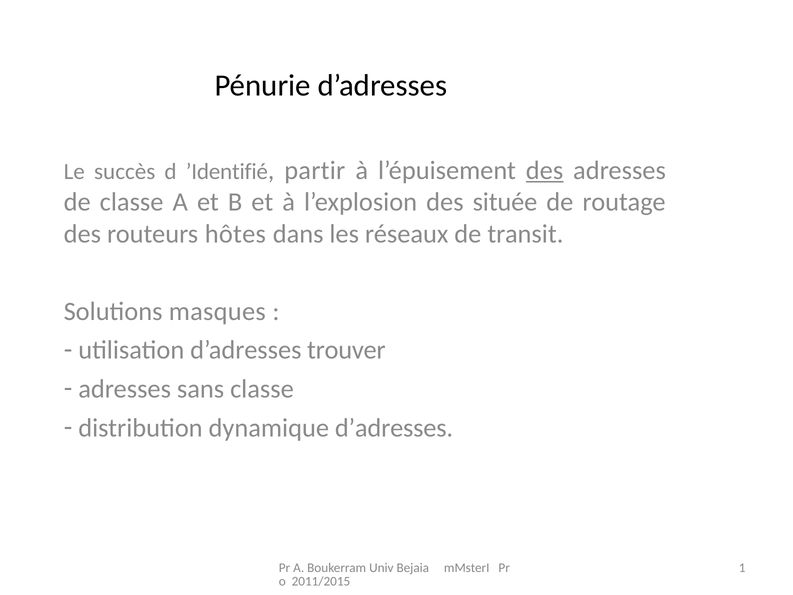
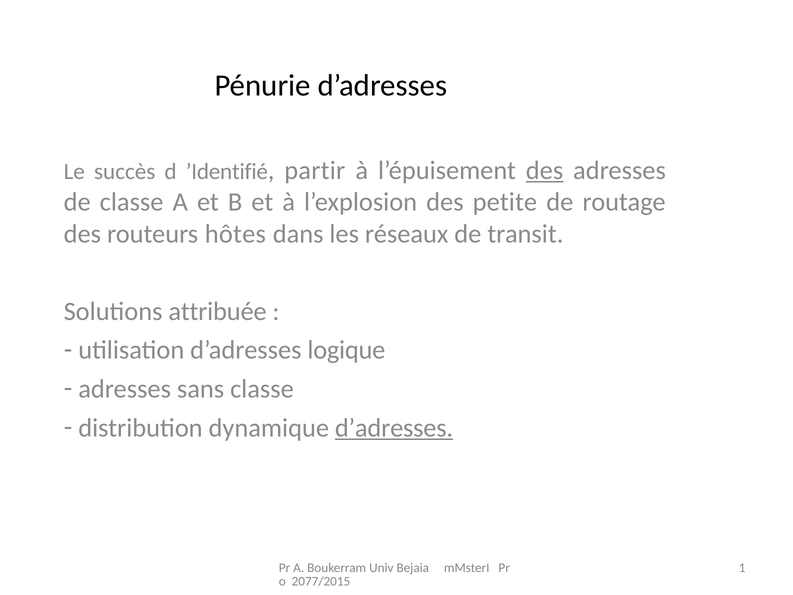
située: située -> petite
masques: masques -> attribuée
trouver: trouver -> logique
d’adresses at (394, 428) underline: none -> present
2011/2015: 2011/2015 -> 2077/2015
